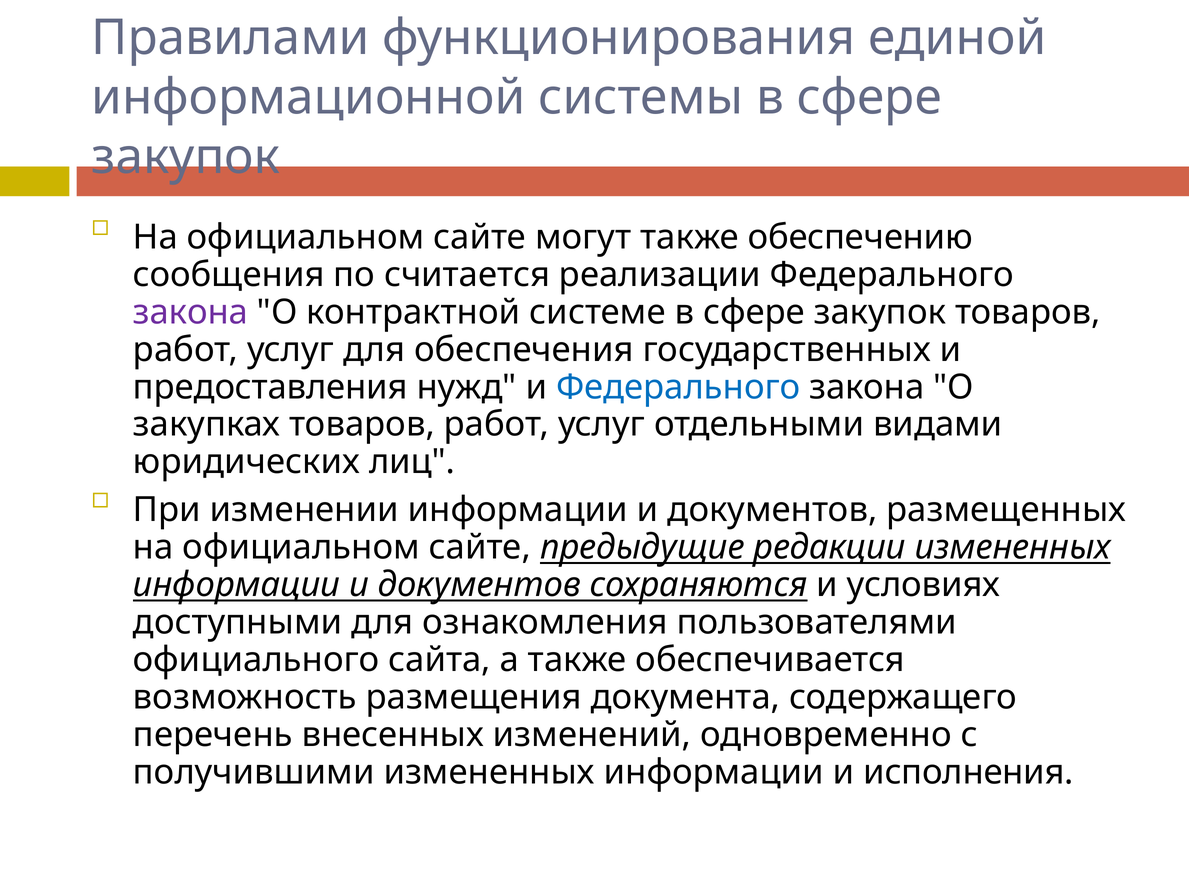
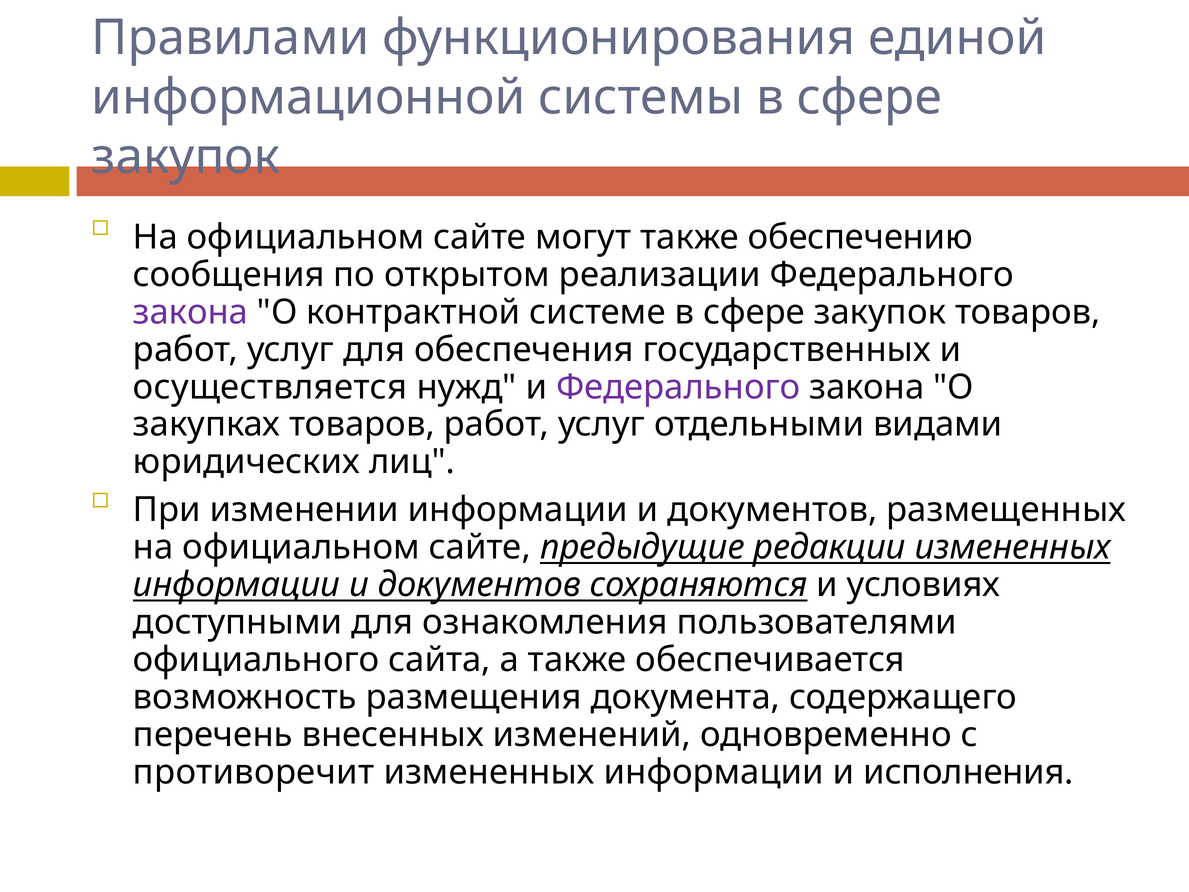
считается: считается -> открытом
предоставления: предоставления -> осуществляется
Федерального at (678, 387) colour: blue -> purple
получившими: получившими -> противоречит
